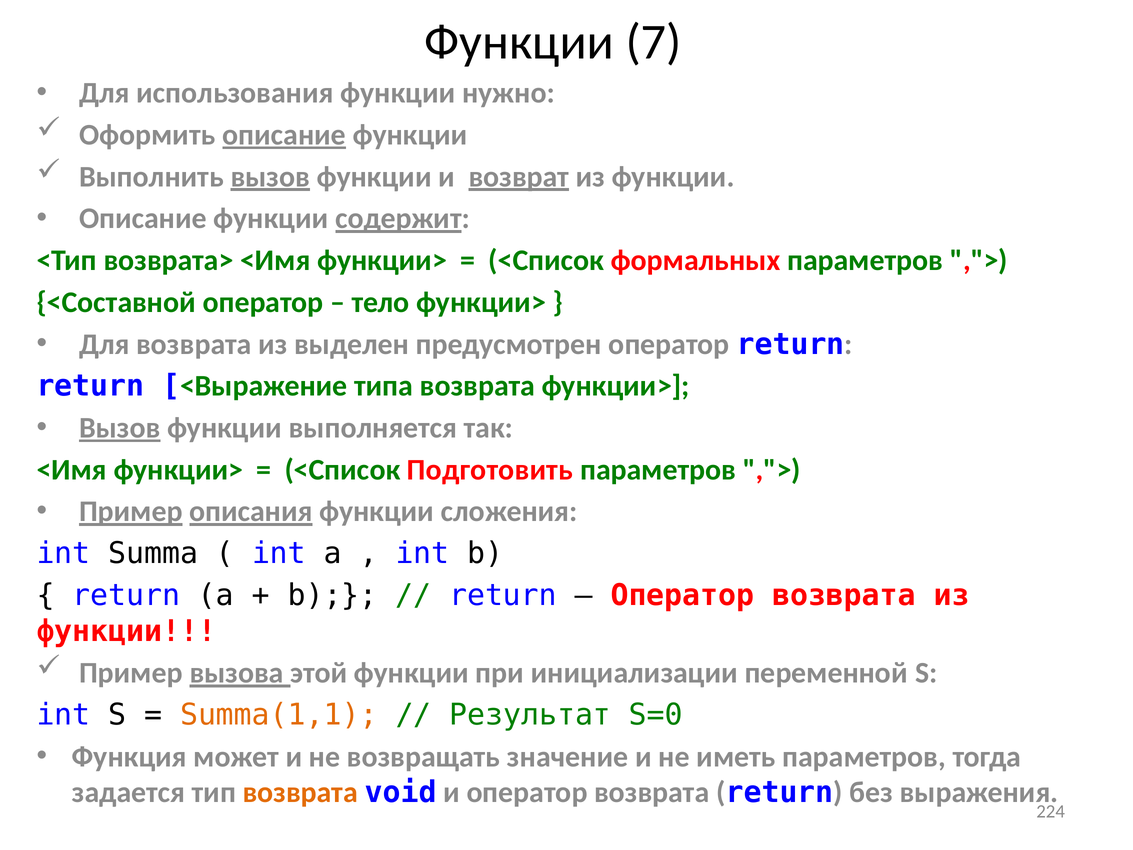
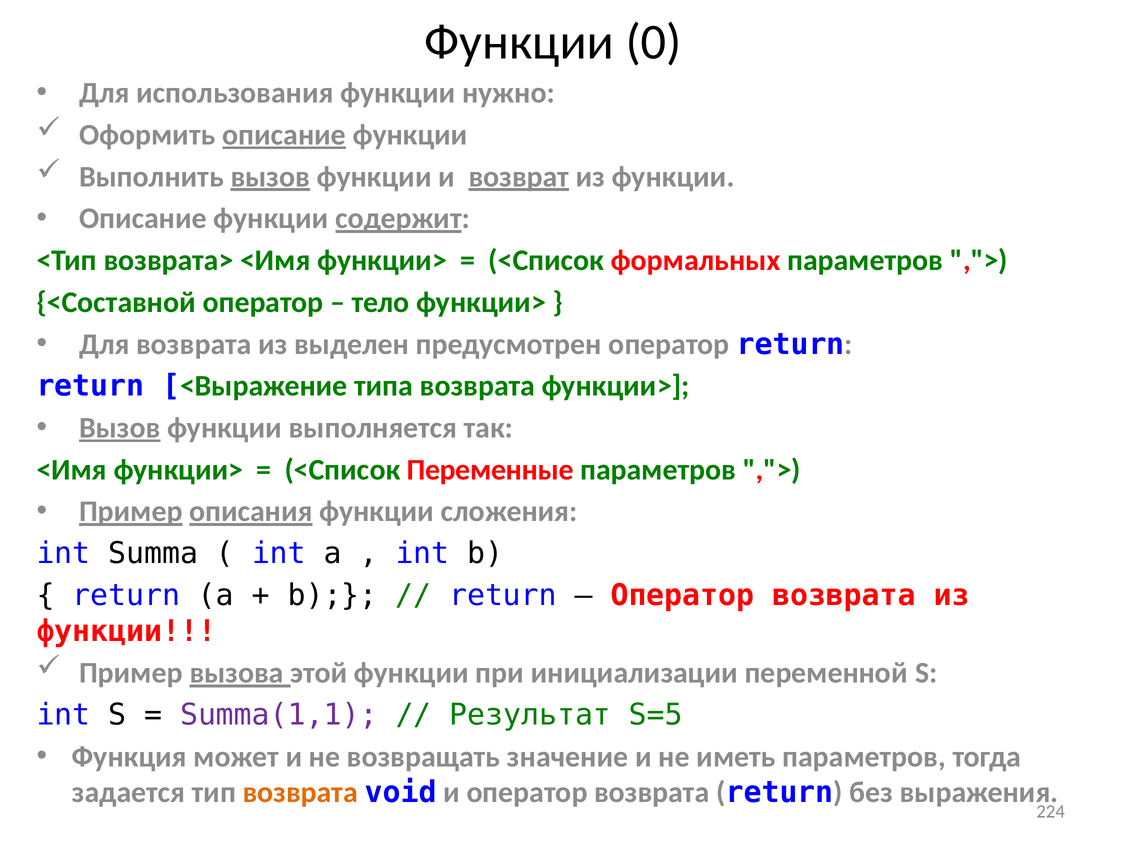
7: 7 -> 0
Подготовить: Подготовить -> Переменные
Summa(1,1 colour: orange -> purple
S=0: S=0 -> S=5
